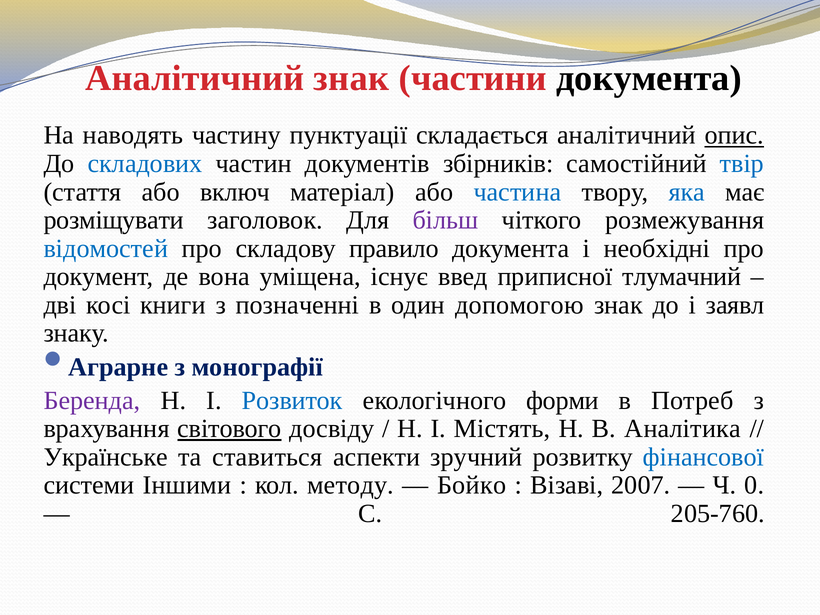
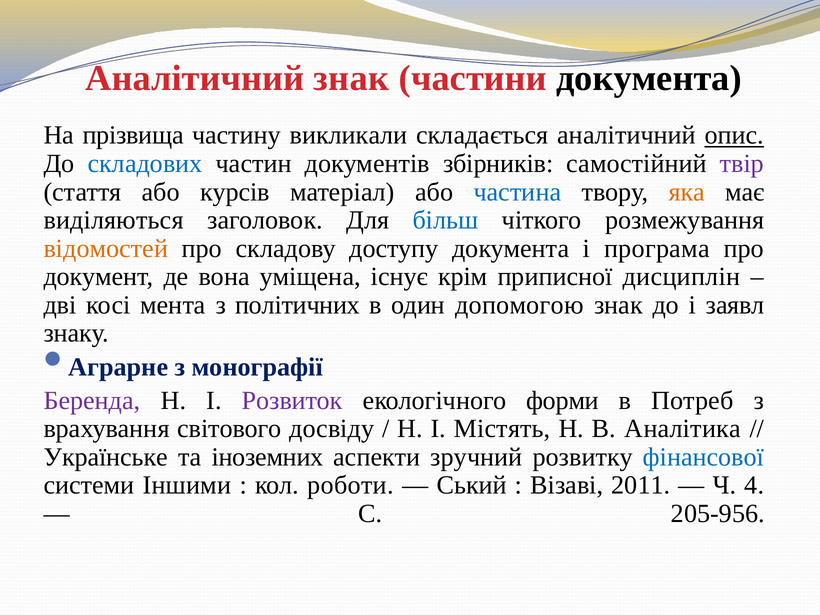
наводять: наводять -> прізвища
пунктуації: пунктуації -> викликали
твір colour: blue -> purple
включ: включ -> курсів
яка colour: blue -> orange
розміщувати: розміщувати -> виділяються
більш colour: purple -> blue
відомостей colour: blue -> orange
правило: правило -> доступу
необхідні: необхідні -> програма
введ: введ -> крім
тлумачний: тлумачний -> дисциплін
книги: книги -> мента
позначенні: позначенні -> політичних
Розвиток colour: blue -> purple
світового underline: present -> none
ставиться: ставиться -> іноземних
методу: методу -> роботи
Бойко: Бойко -> Ський
2007: 2007 -> 2011
0: 0 -> 4
205-760: 205-760 -> 205-956
